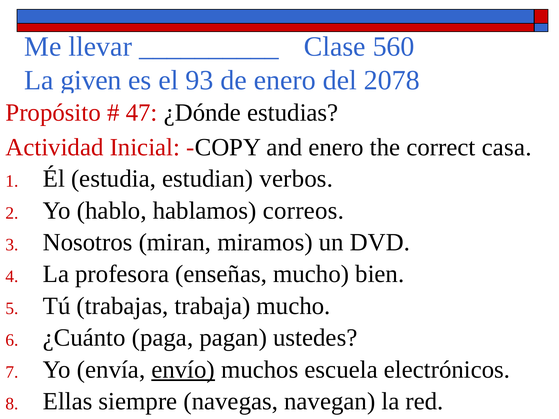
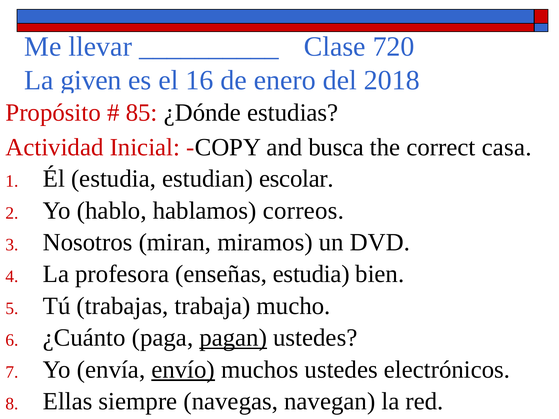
560: 560 -> 720
93: 93 -> 16
2078: 2078 -> 2018
47: 47 -> 85
and enero: enero -> busca
verbos: verbos -> escolar
enseñas mucho: mucho -> estudia
pagan underline: none -> present
muchos escuela: escuela -> ustedes
